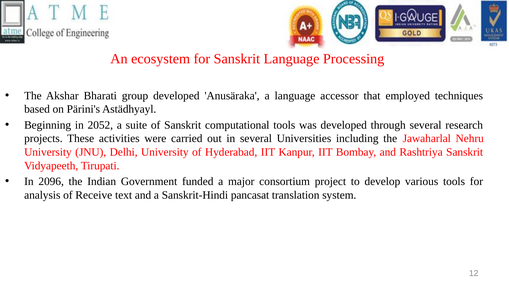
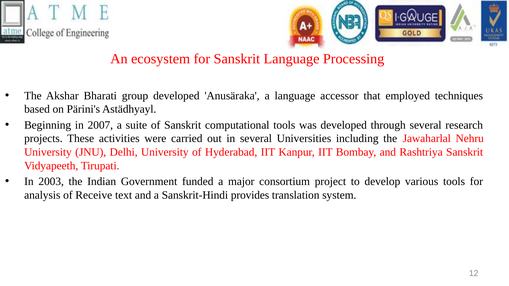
2052: 2052 -> 2007
2096: 2096 -> 2003
pancasat: pancasat -> provides
